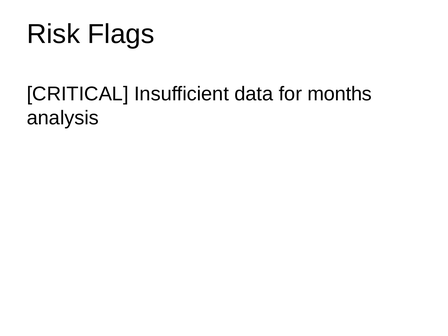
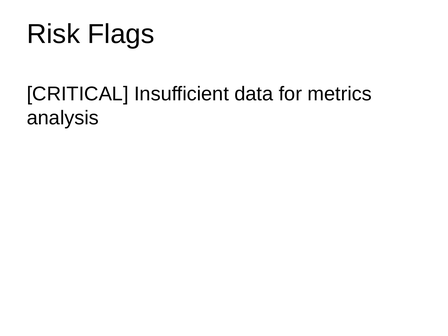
months: months -> metrics
